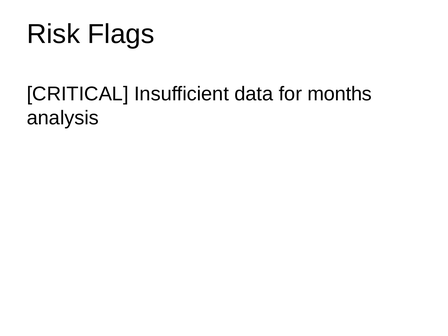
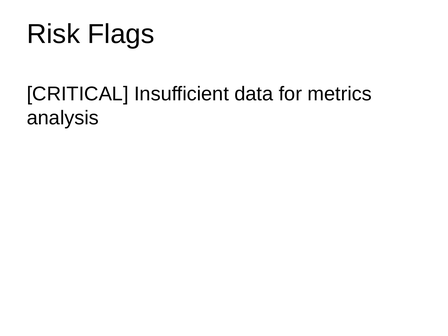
months: months -> metrics
